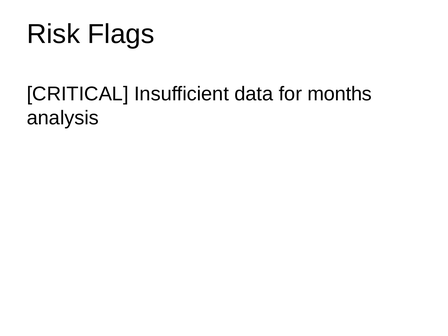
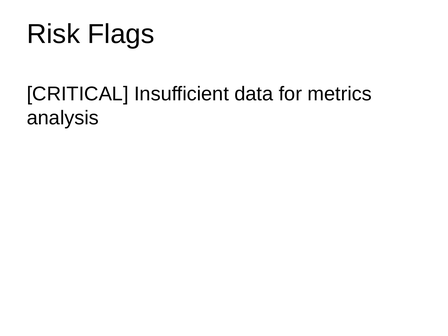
months: months -> metrics
